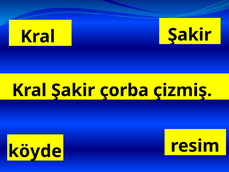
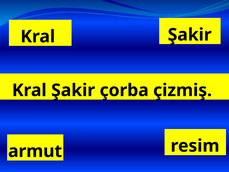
köyde: köyde -> armut
